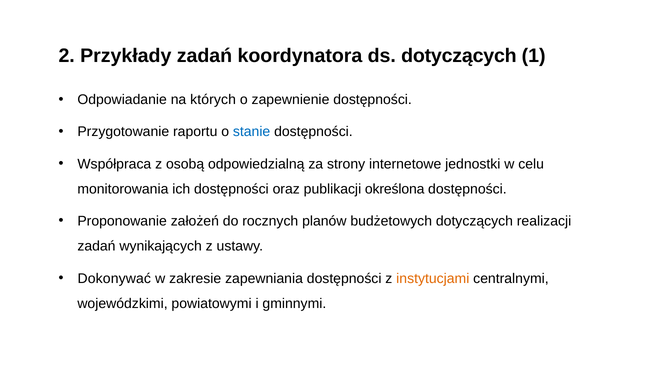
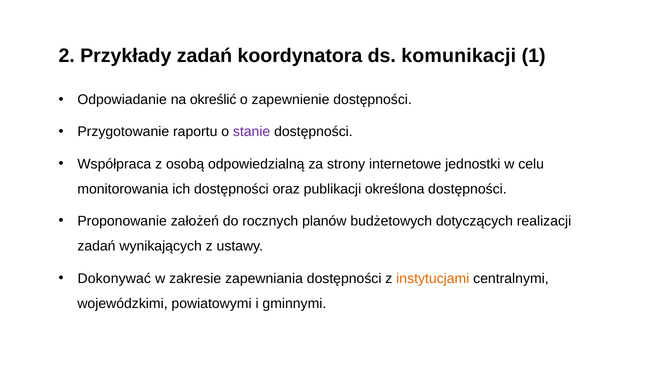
ds dotyczących: dotyczących -> komunikacji
których: których -> określić
stanie colour: blue -> purple
